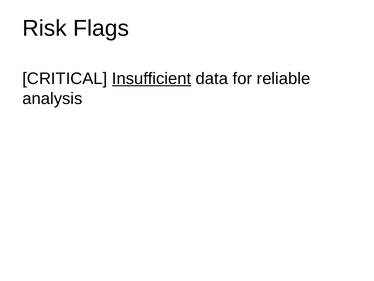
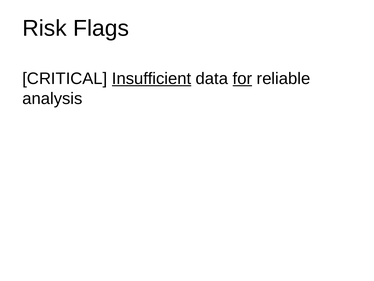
for underline: none -> present
